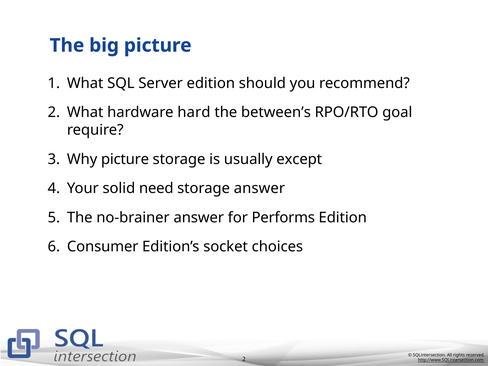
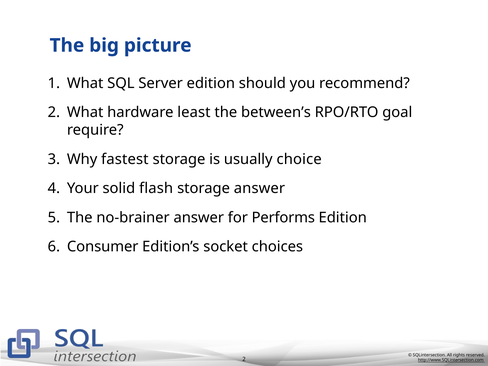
hard: hard -> least
Why picture: picture -> fastest
except: except -> choice
need: need -> flash
